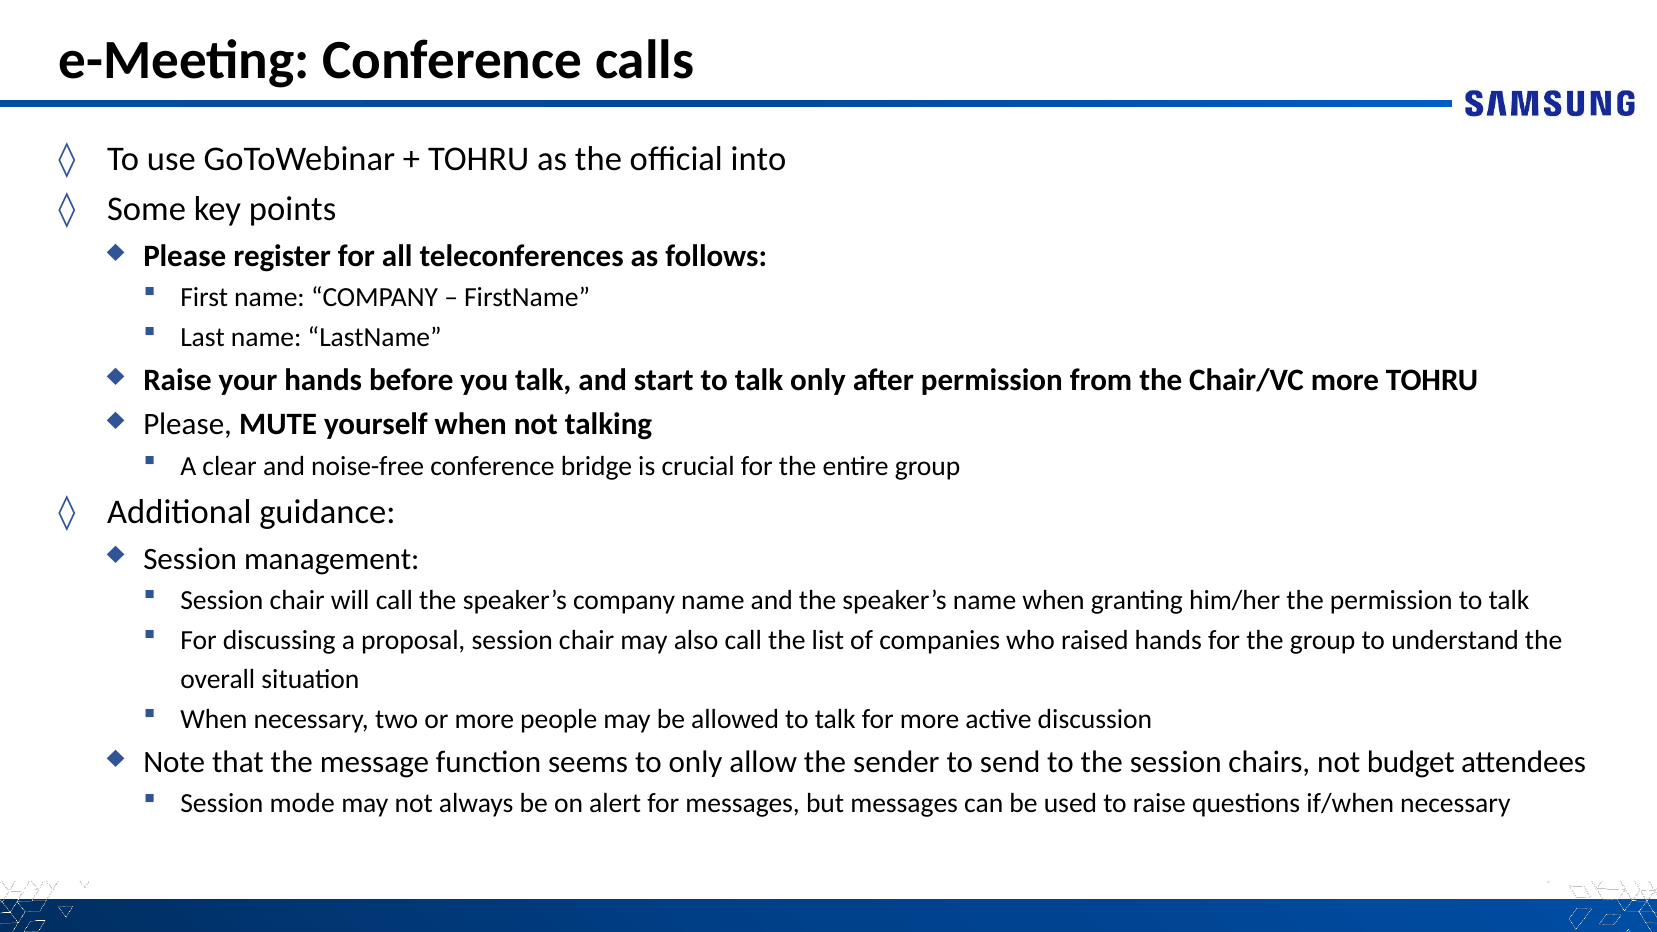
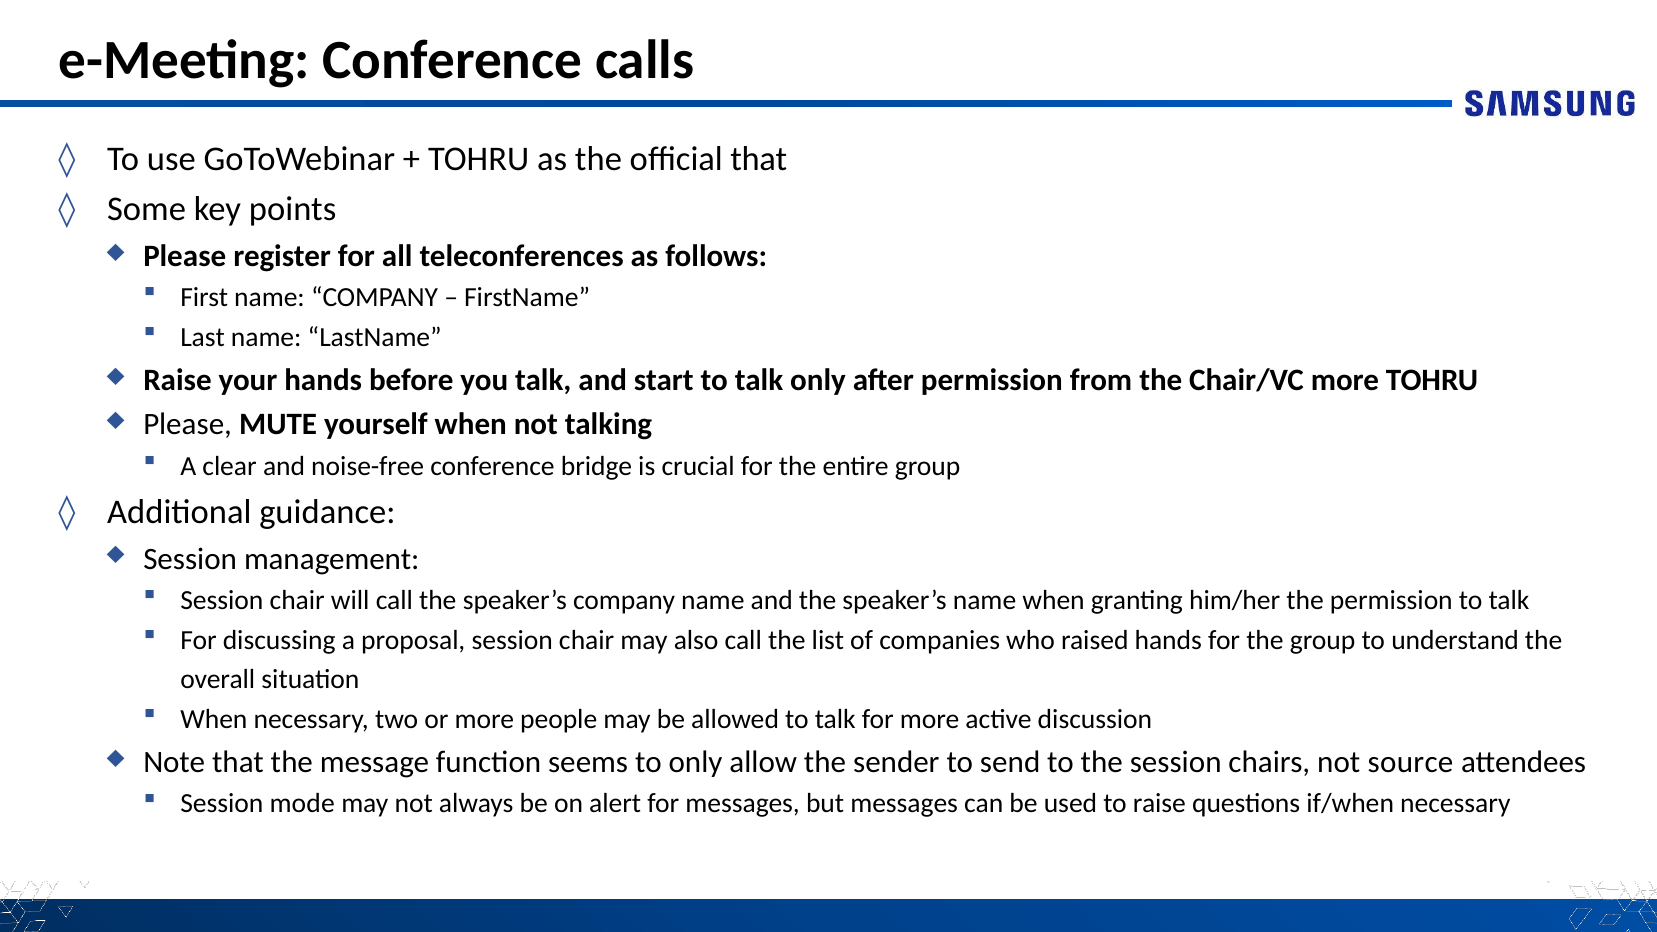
official into: into -> that
budget: budget -> source
